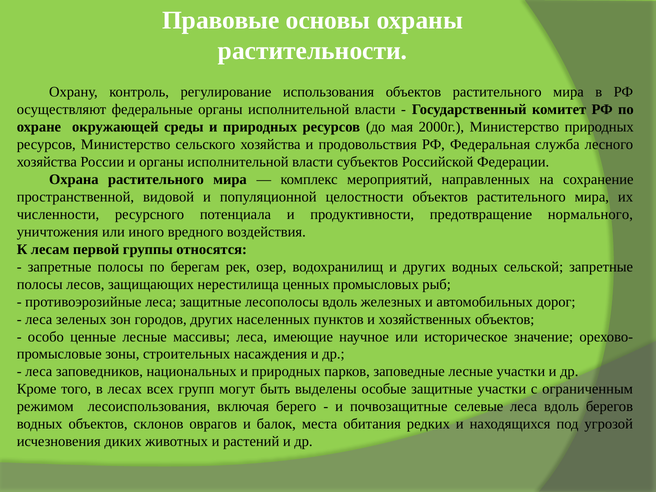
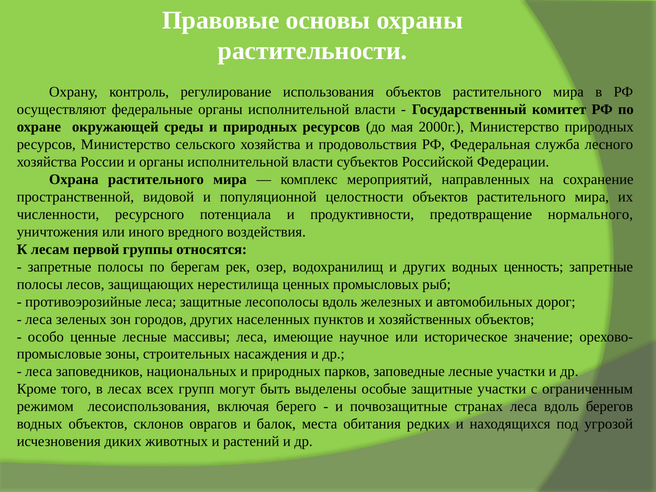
сельской: сельской -> ценность
селевые: селевые -> странах
